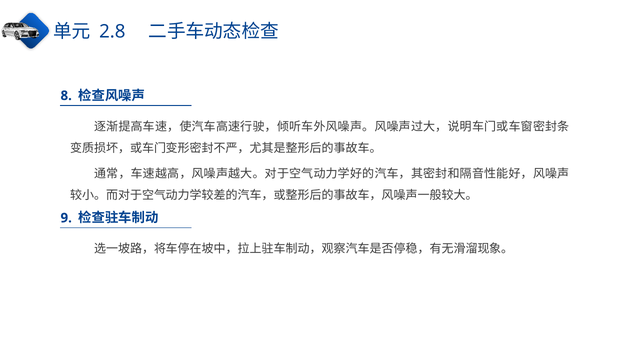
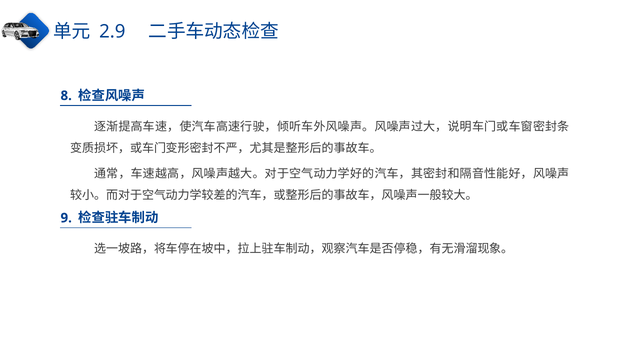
2.8: 2.8 -> 2.9
